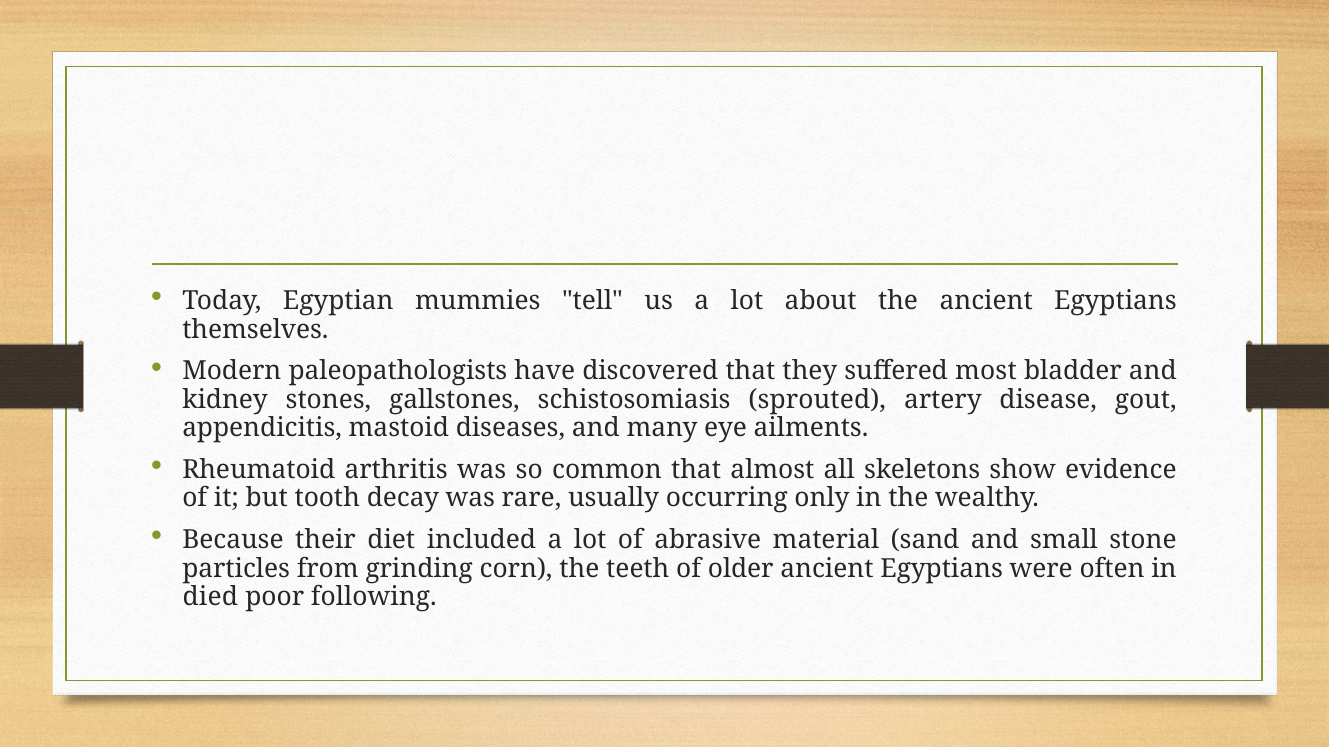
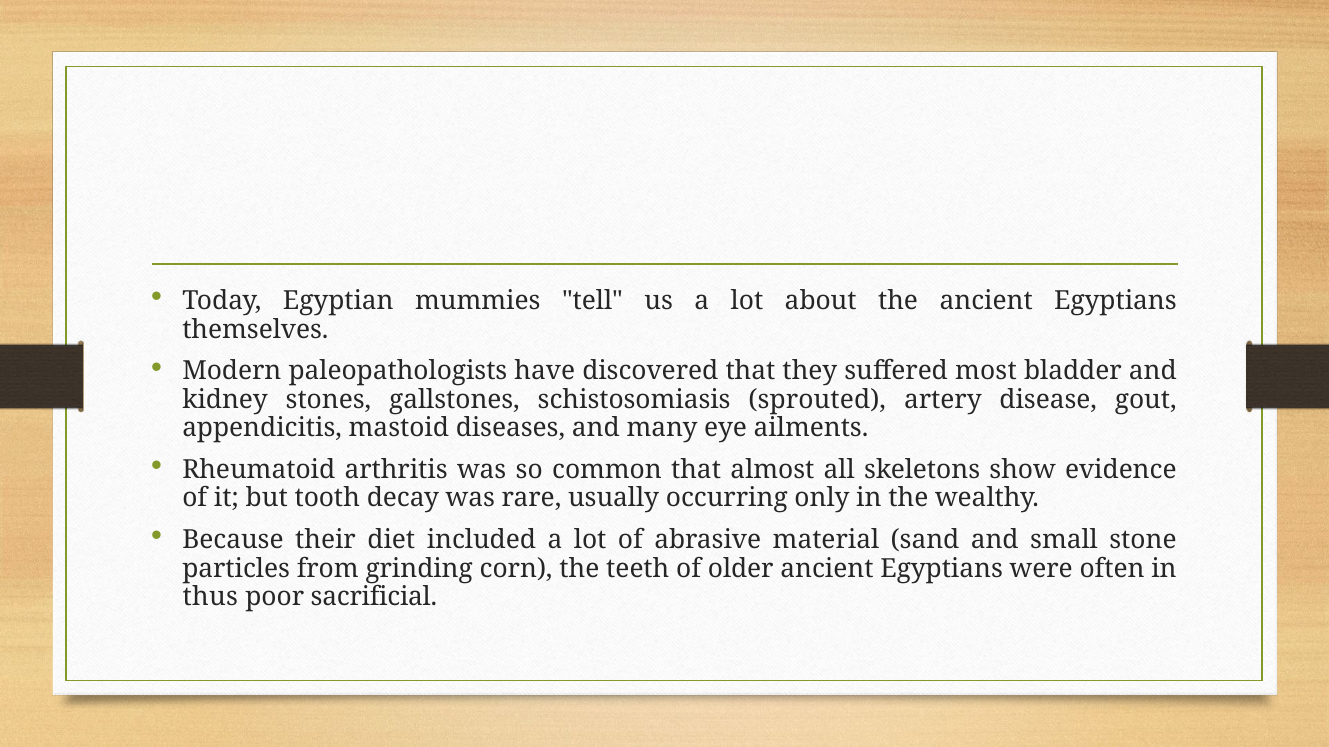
died: died -> thus
following: following -> sacrificial
